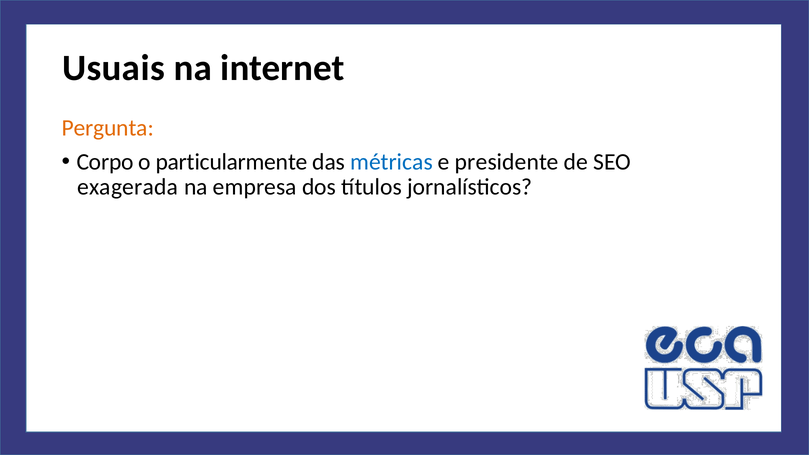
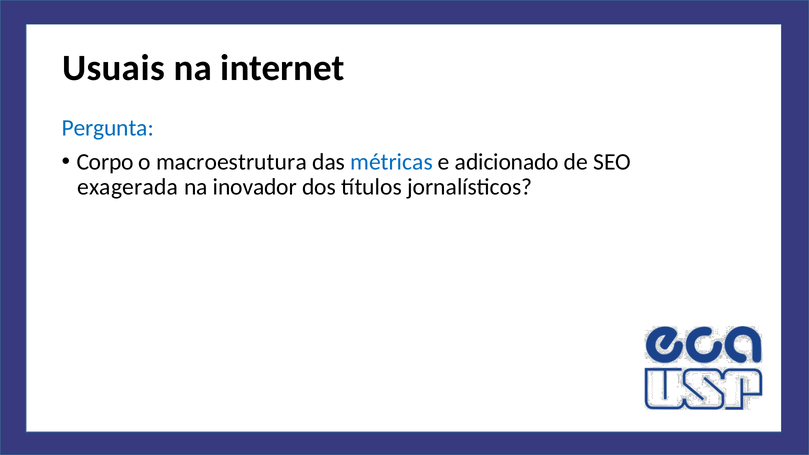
Pergunta colour: orange -> blue
particularmente: particularmente -> macroestrutura
presidente: presidente -> adicionado
empresa: empresa -> inovador
